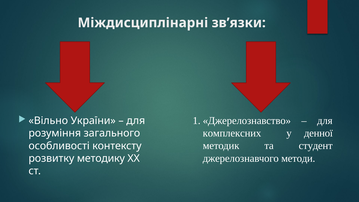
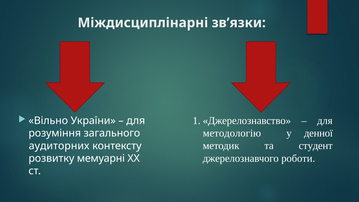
комплексних: комплексних -> методологію
особливості: особливості -> аудиторних
методи: методи -> роботи
методику: методику -> мемуарні
